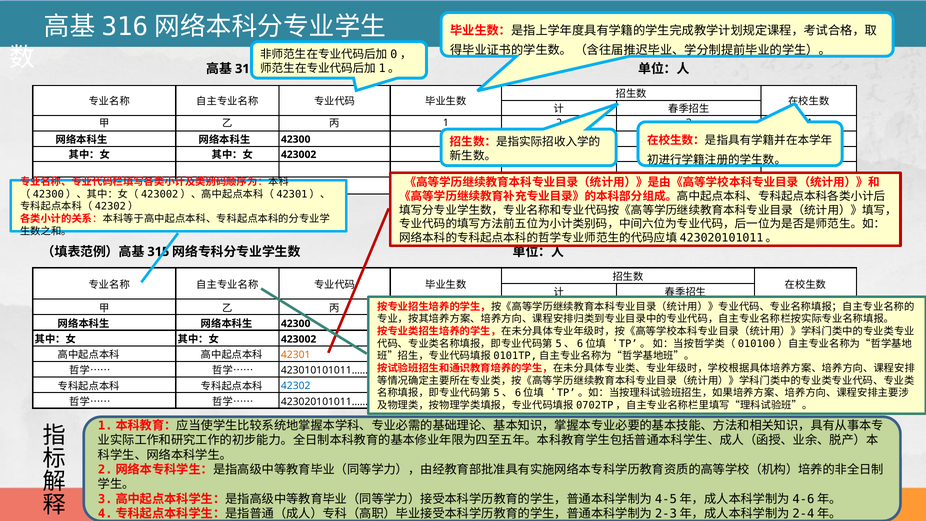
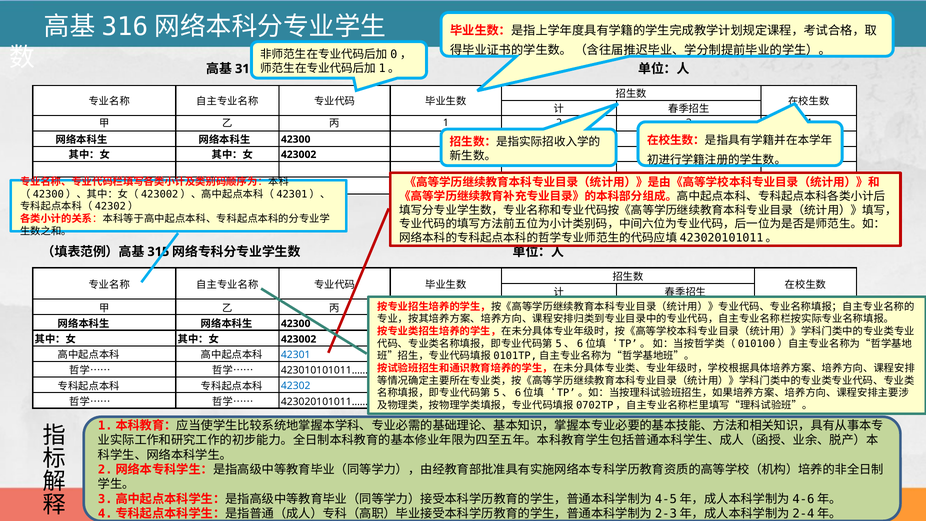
42301 colour: orange -> blue
